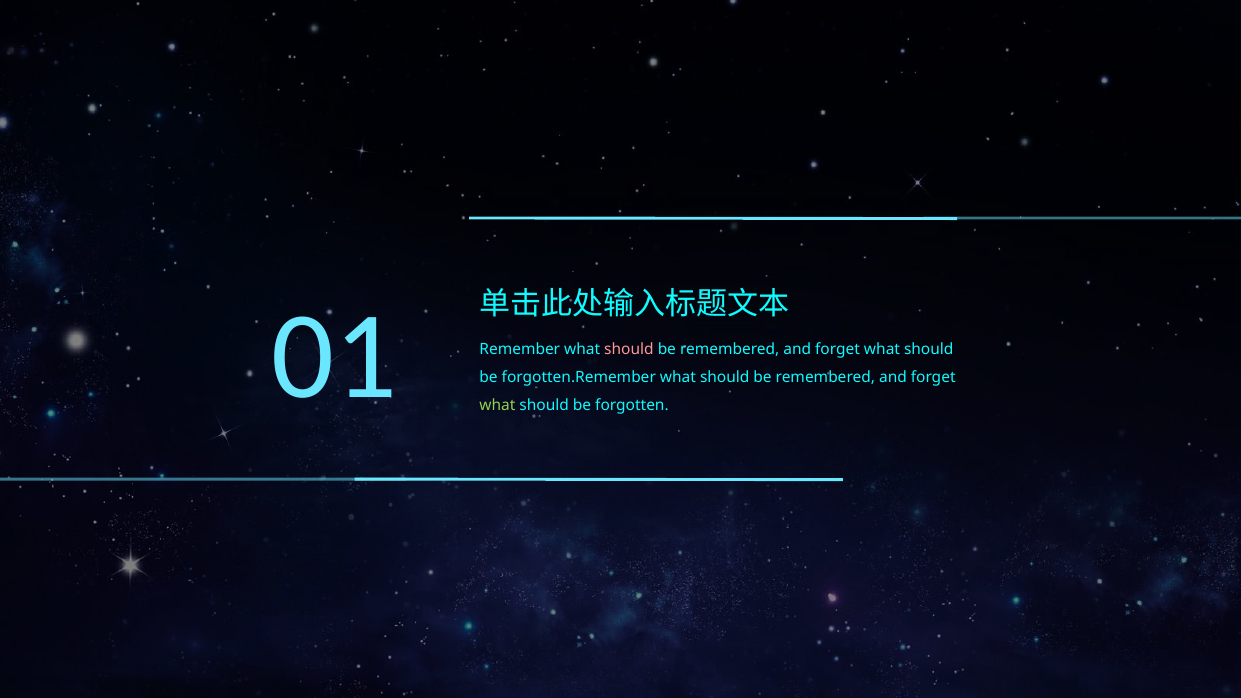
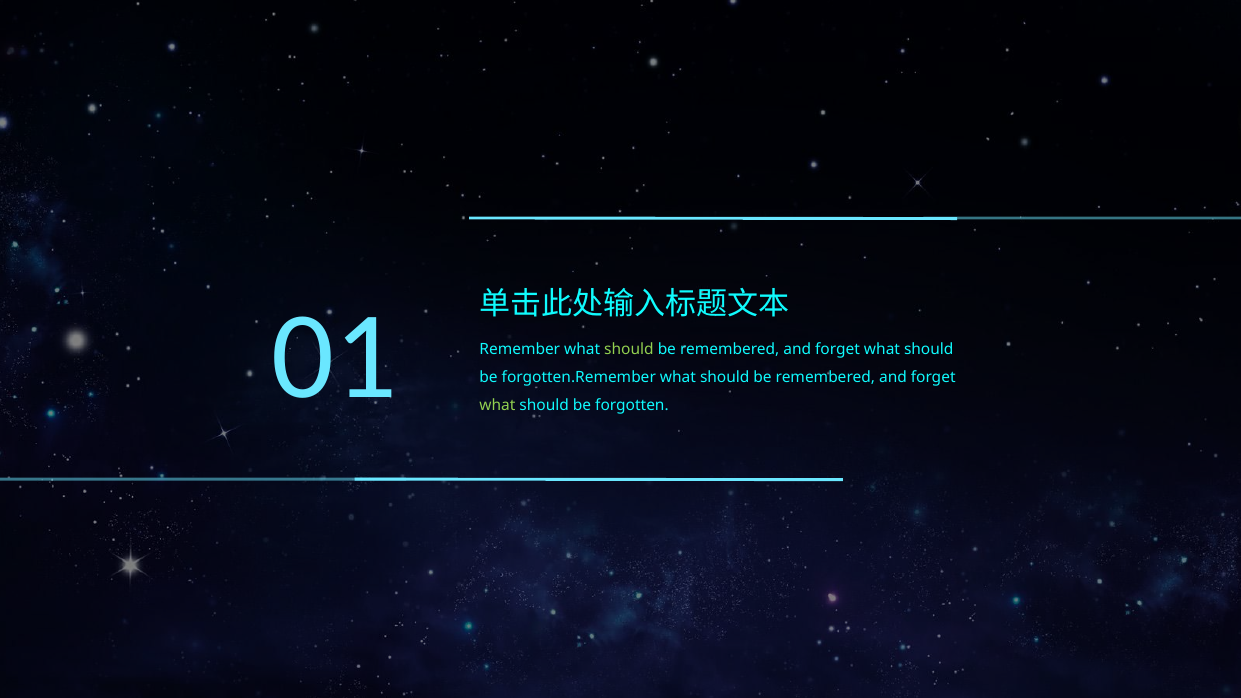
should at (629, 350) colour: pink -> light green
